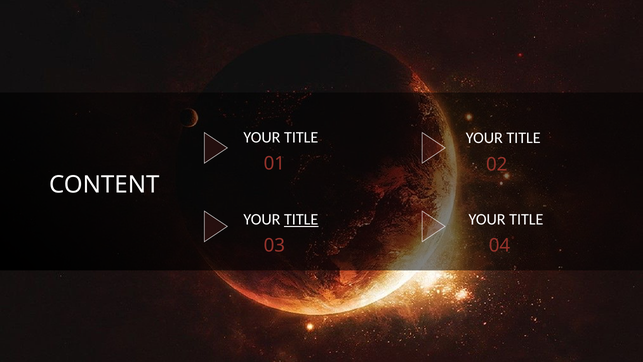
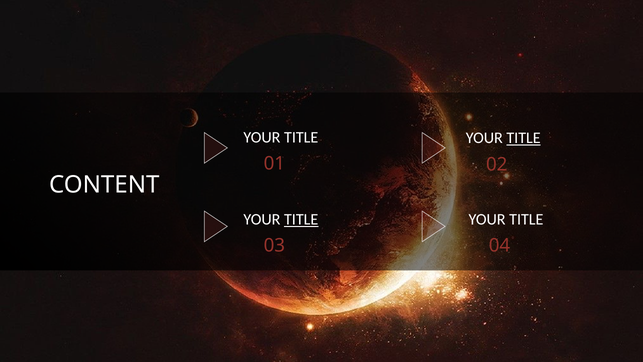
TITLE at (524, 138) underline: none -> present
